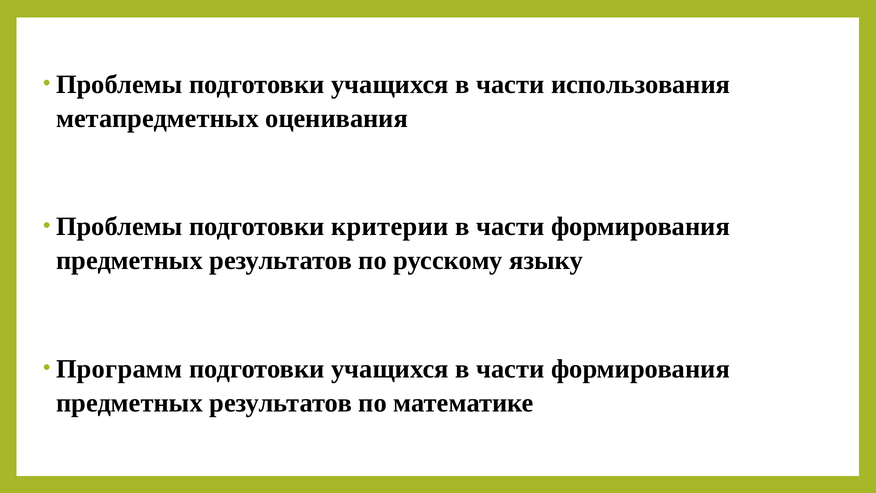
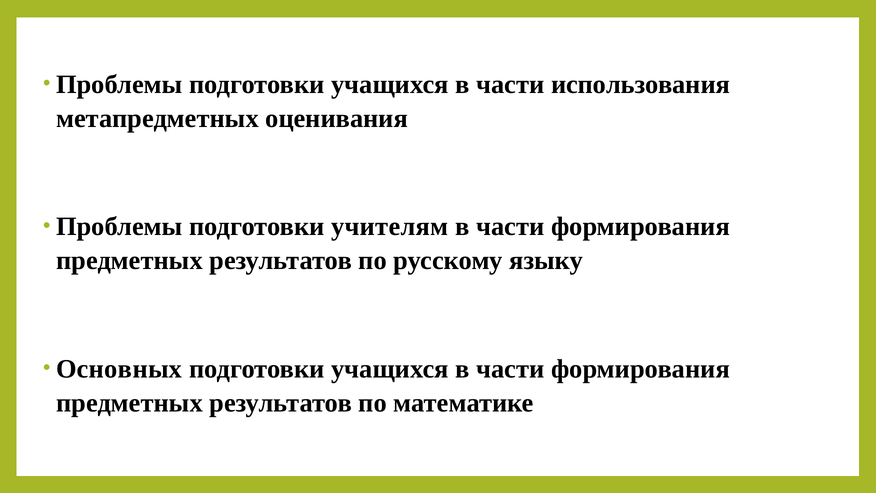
критерии: критерии -> учителям
Программ: Программ -> Основных
